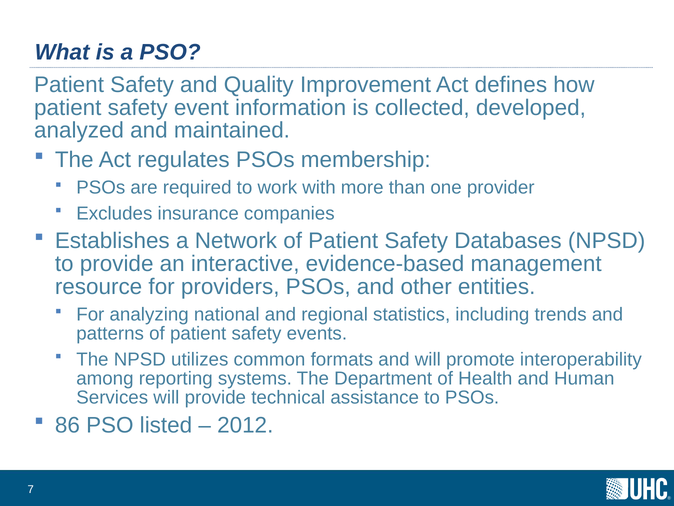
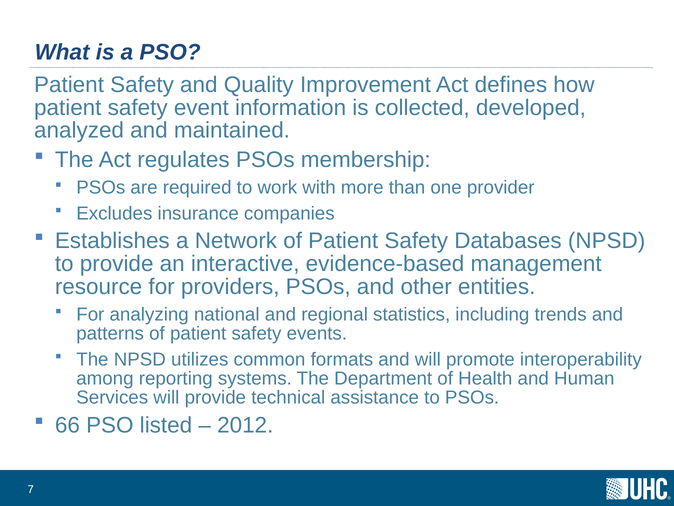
86: 86 -> 66
